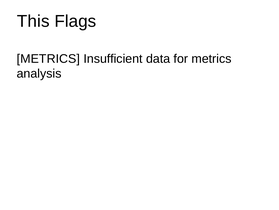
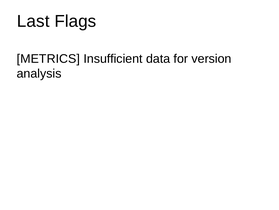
This: This -> Last
for metrics: metrics -> version
